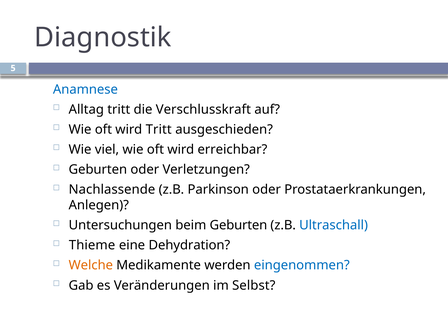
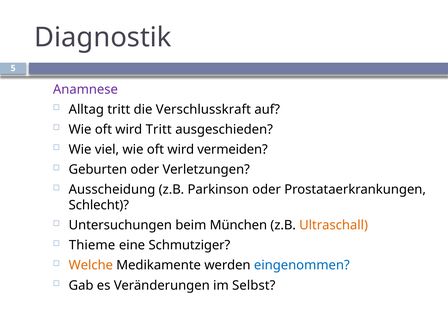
Anamnese colour: blue -> purple
erreichbar: erreichbar -> vermeiden
Nachlassende: Nachlassende -> Ausscheidung
Anlegen: Anlegen -> Schlecht
beim Geburten: Geburten -> München
Ultraschall colour: blue -> orange
Dehydration: Dehydration -> Schmutziger
